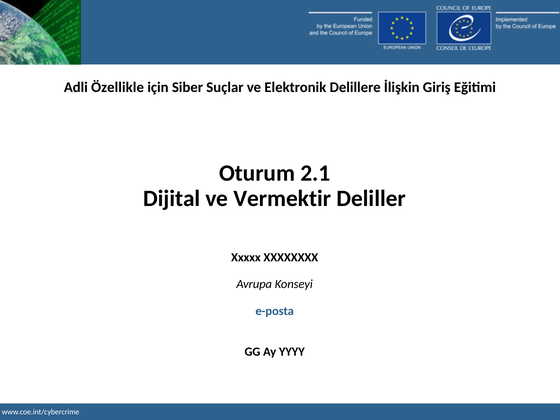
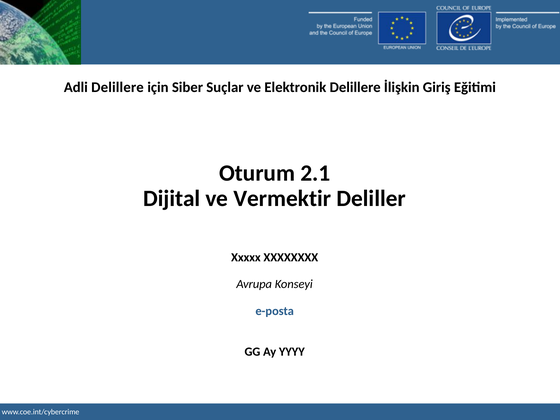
Adli Özellikle: Özellikle -> Delillere
